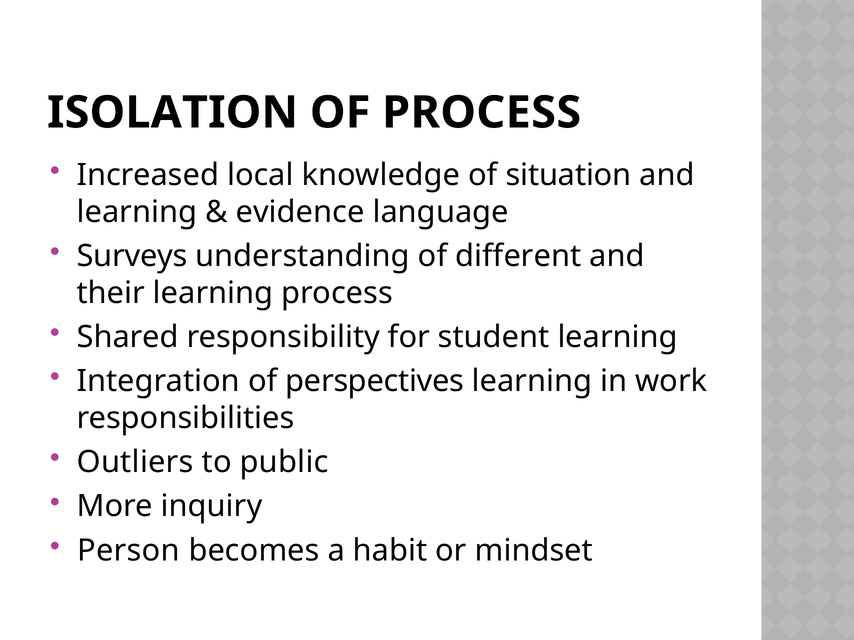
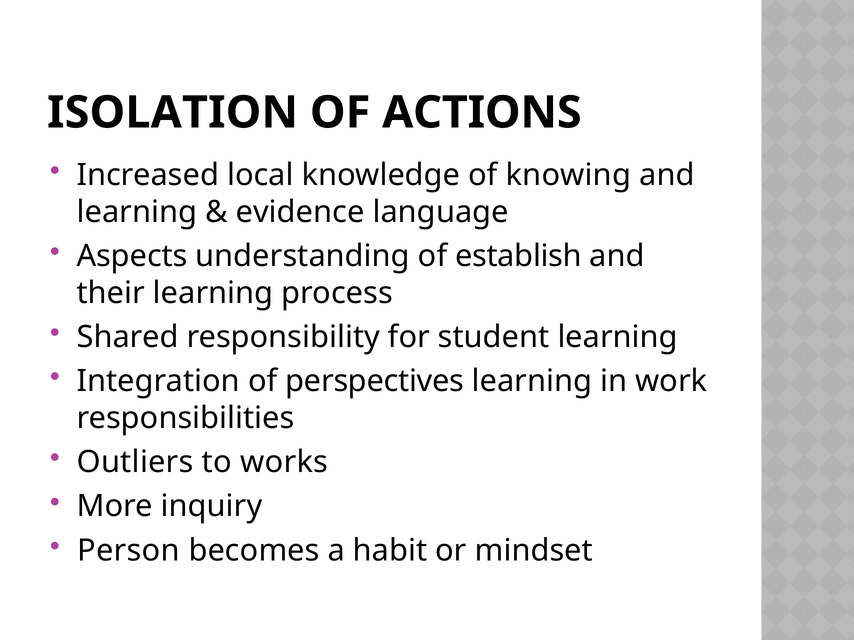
OF PROCESS: PROCESS -> ACTIONS
situation: situation -> knowing
Surveys: Surveys -> Aspects
different: different -> establish
public: public -> works
